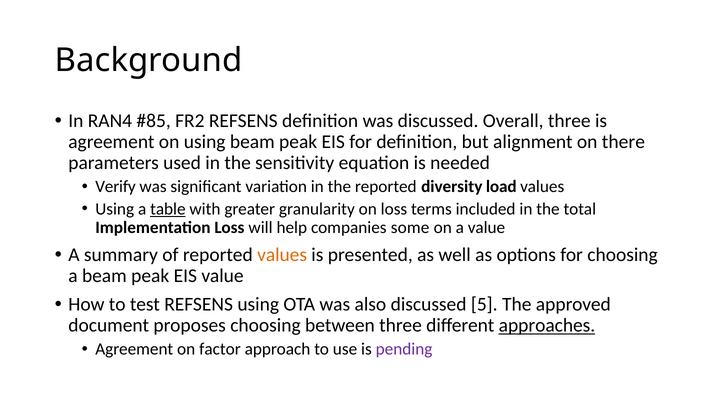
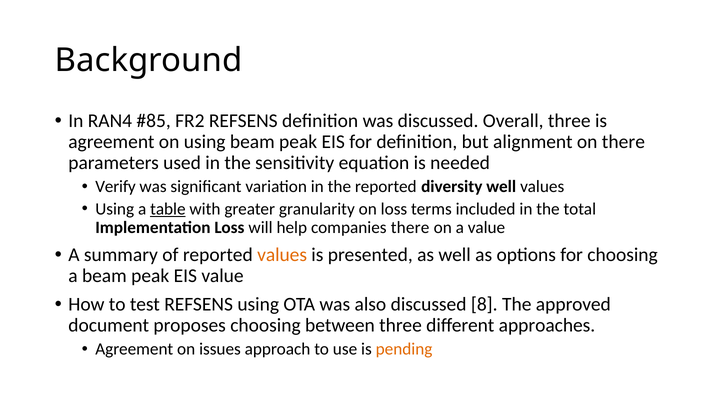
diversity load: load -> well
companies some: some -> there
5: 5 -> 8
approaches underline: present -> none
factor: factor -> issues
pending colour: purple -> orange
